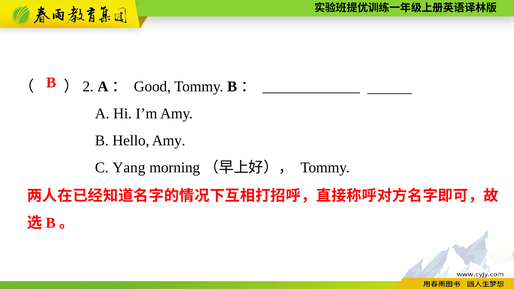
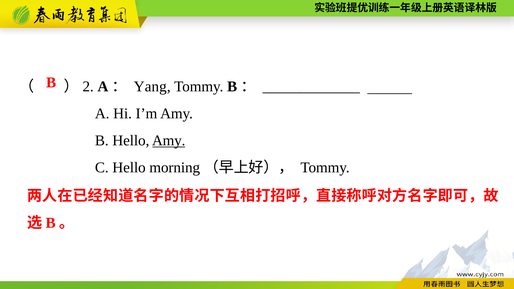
Good: Good -> Yang
Amy at (169, 141) underline: none -> present
C Yang: Yang -> Hello
